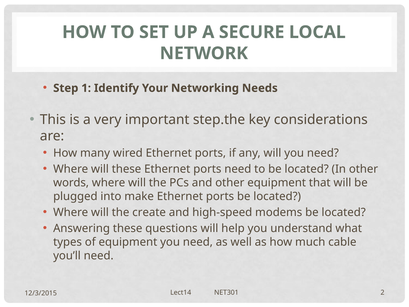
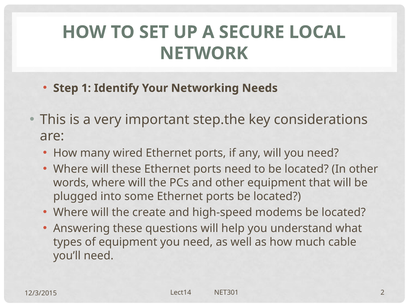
make: make -> some
